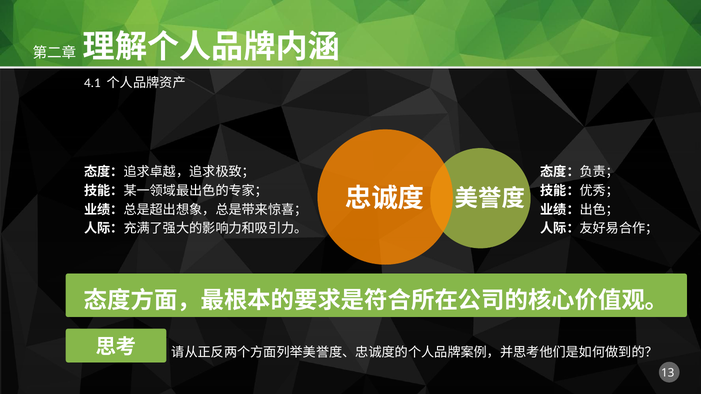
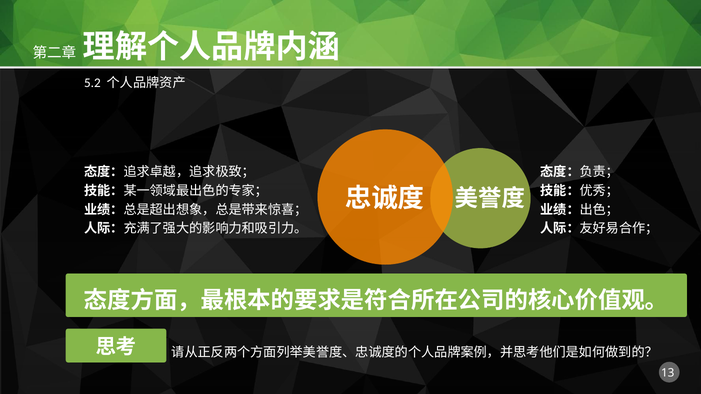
4.1: 4.1 -> 5.2
